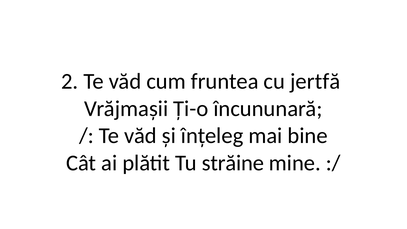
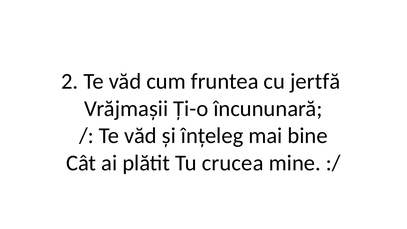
străine: străine -> crucea
